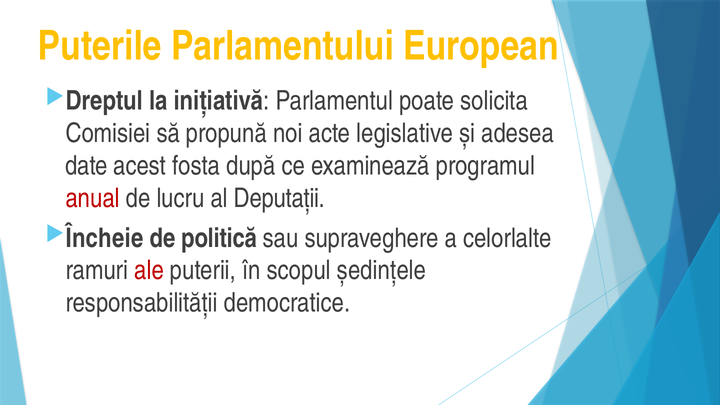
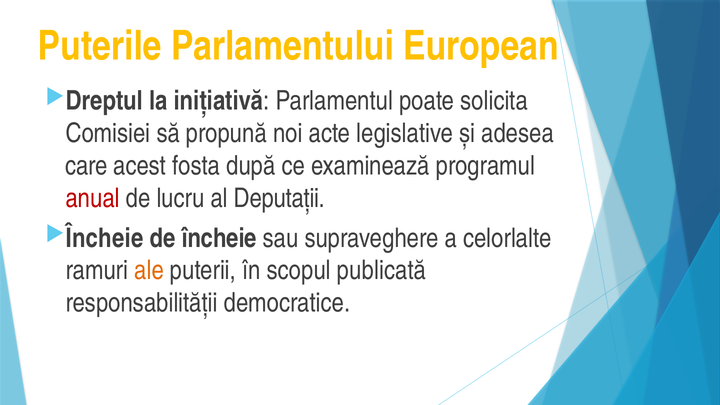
date: date -> care
de politică: politică -> încheie
ale colour: red -> orange
ședințele: ședințele -> publicată
